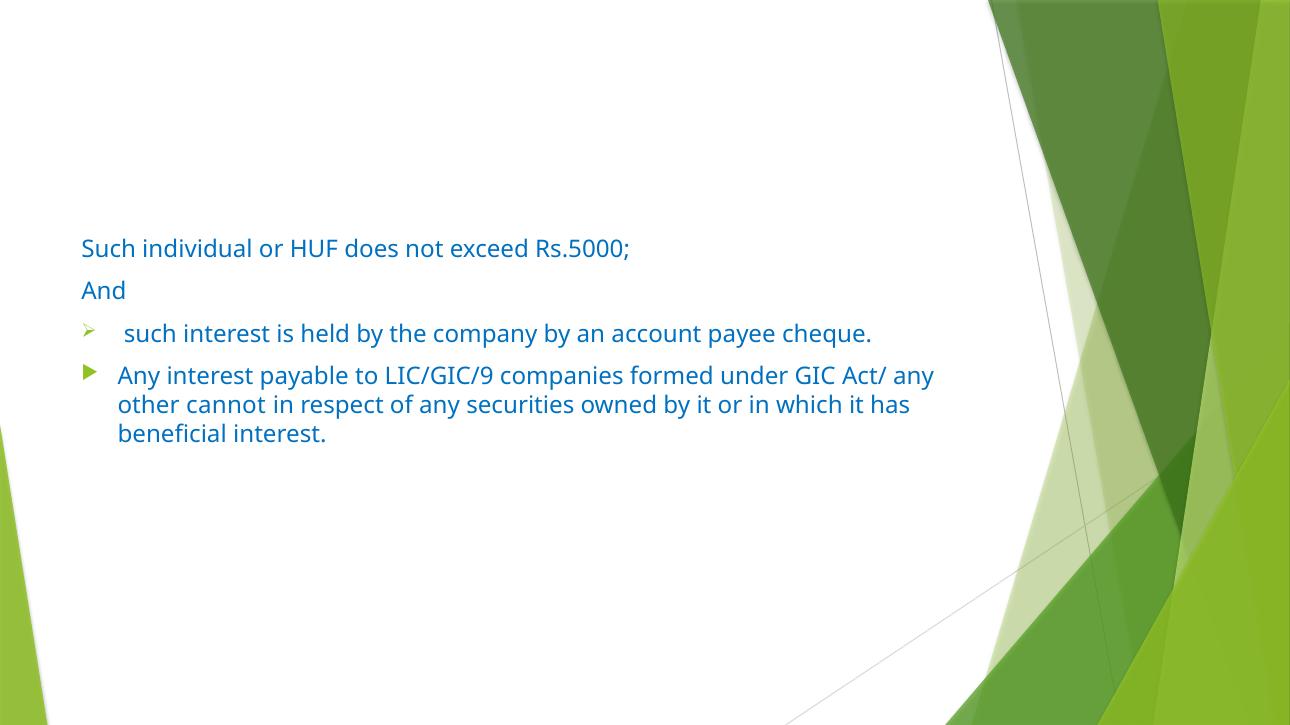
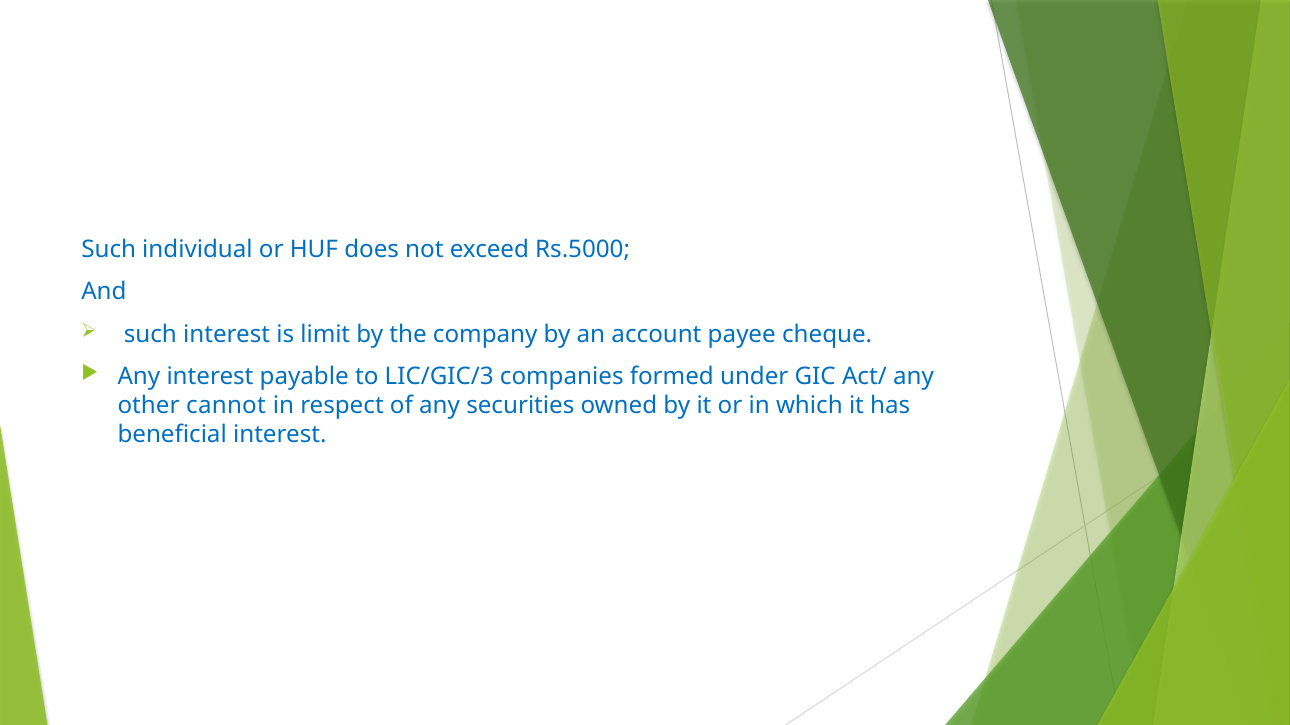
held: held -> limit
LIC/GIC/9: LIC/GIC/9 -> LIC/GIC/3
